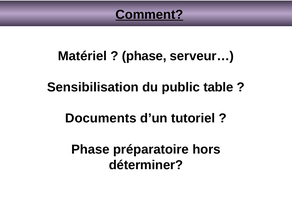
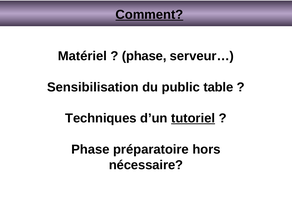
Documents: Documents -> Techniques
tutoriel underline: none -> present
déterminer: déterminer -> nécessaire
